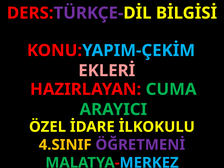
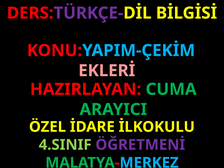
4.SINIF colour: yellow -> light green
